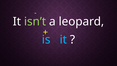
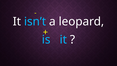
isn’t colour: light green -> light blue
